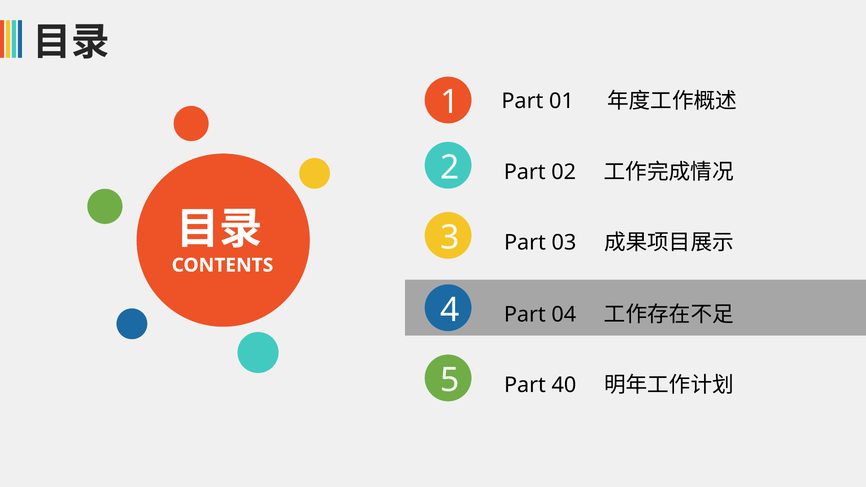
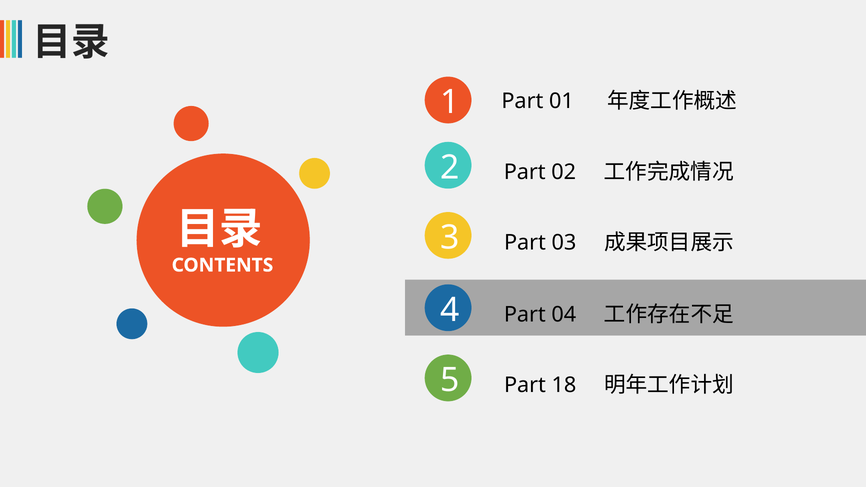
40: 40 -> 18
